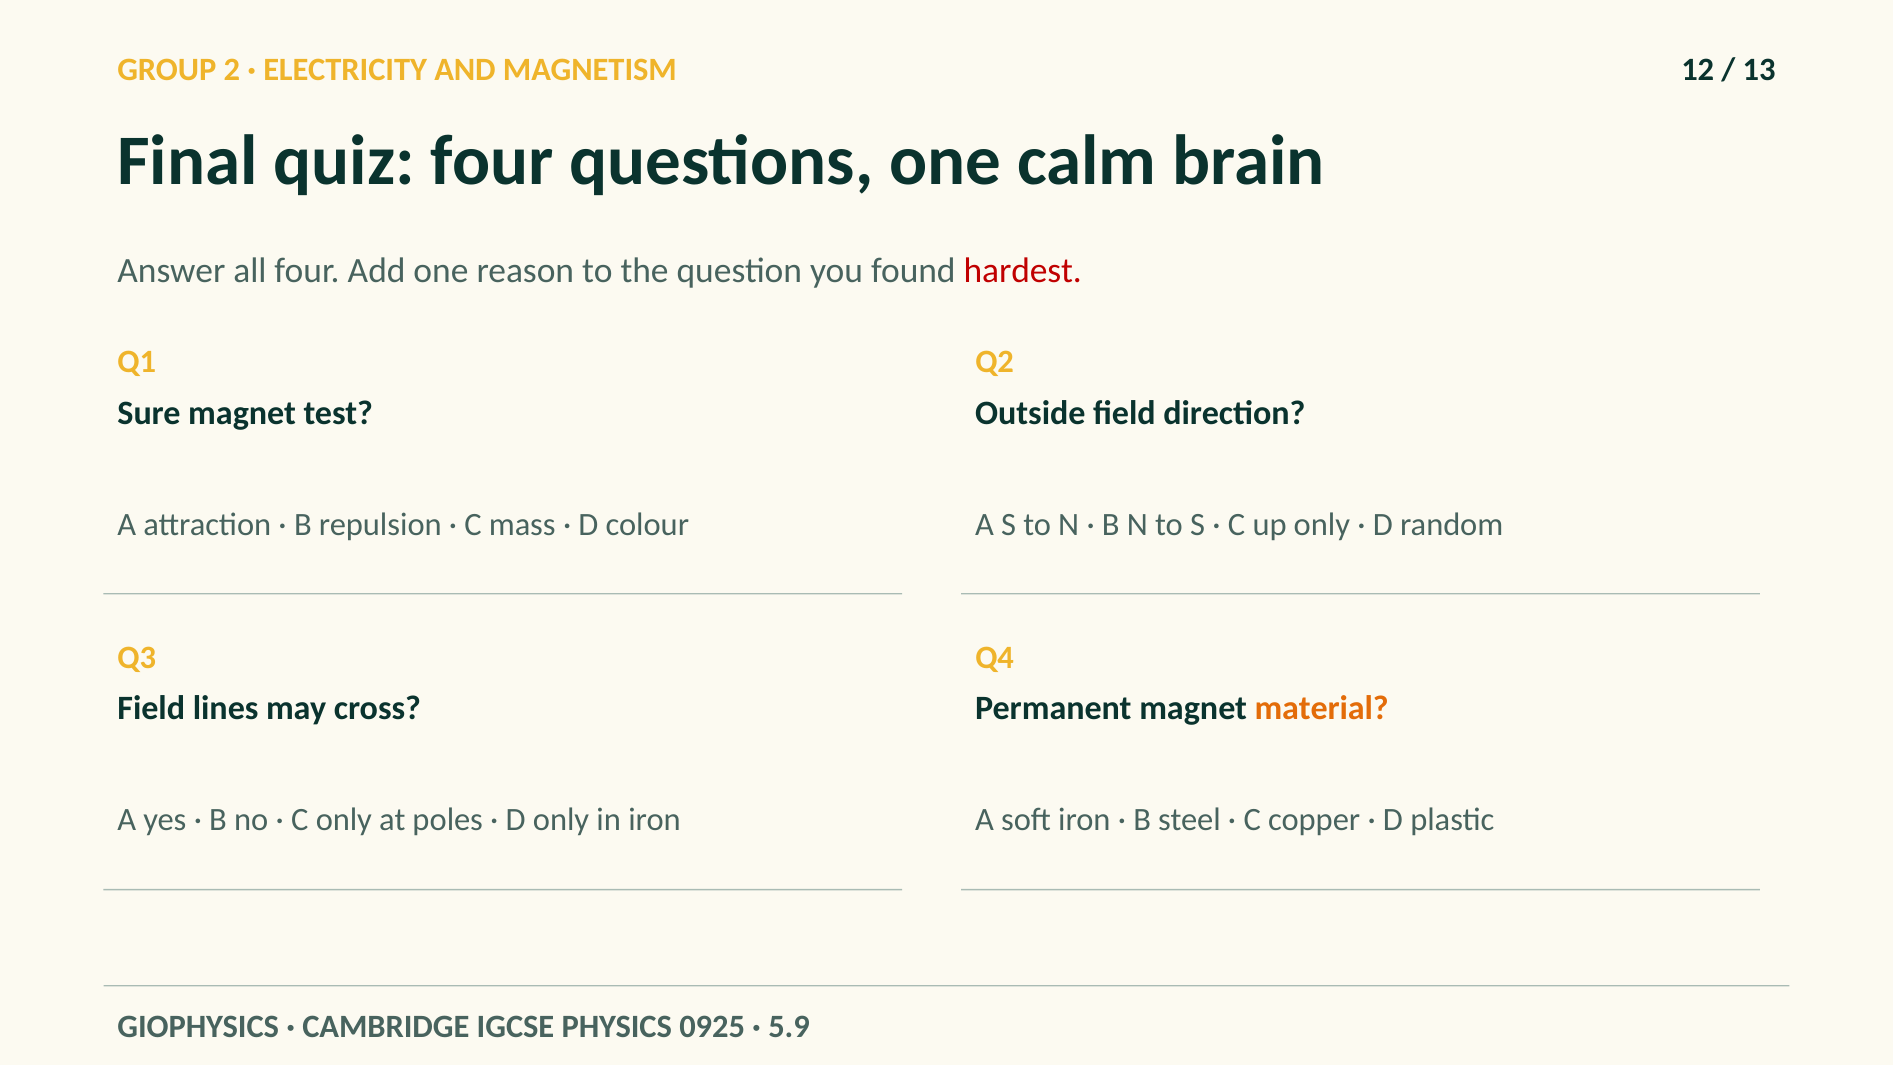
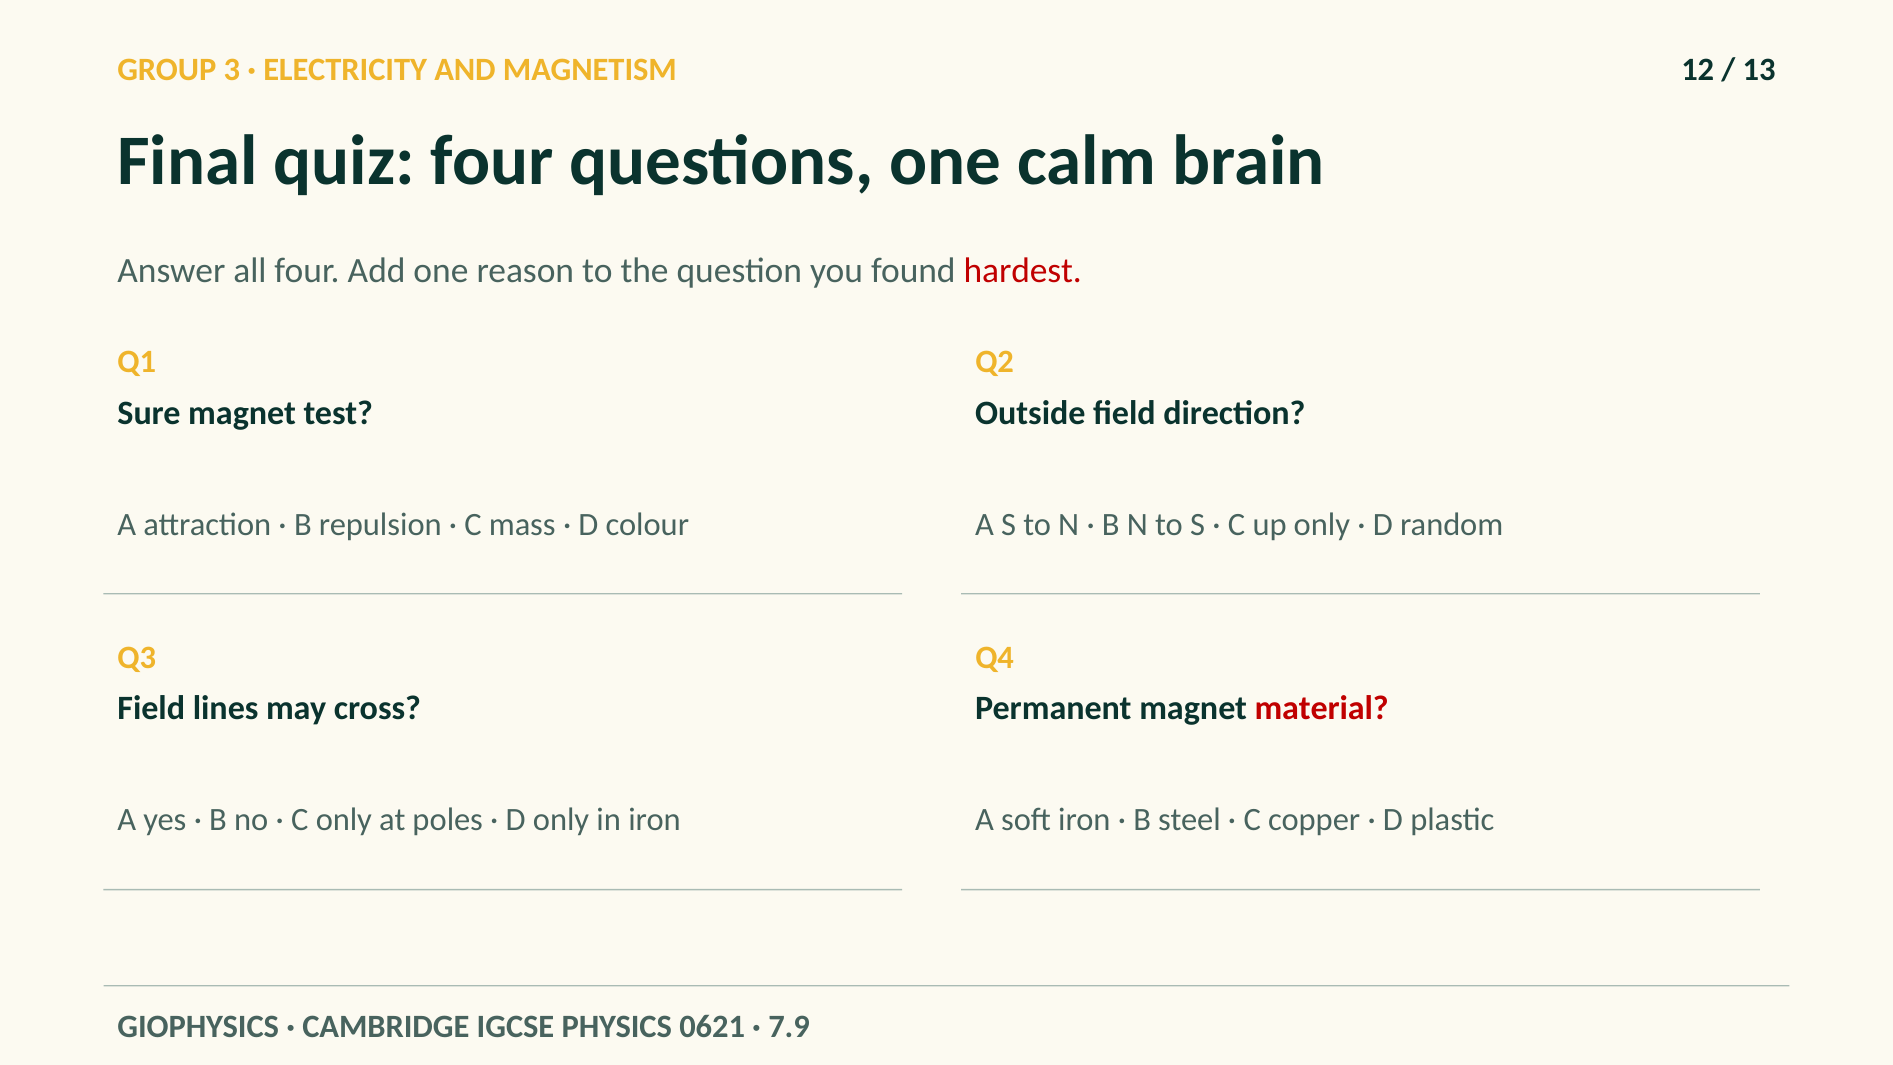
2: 2 -> 3
material colour: orange -> red
0925: 0925 -> 0621
5.9: 5.9 -> 7.9
